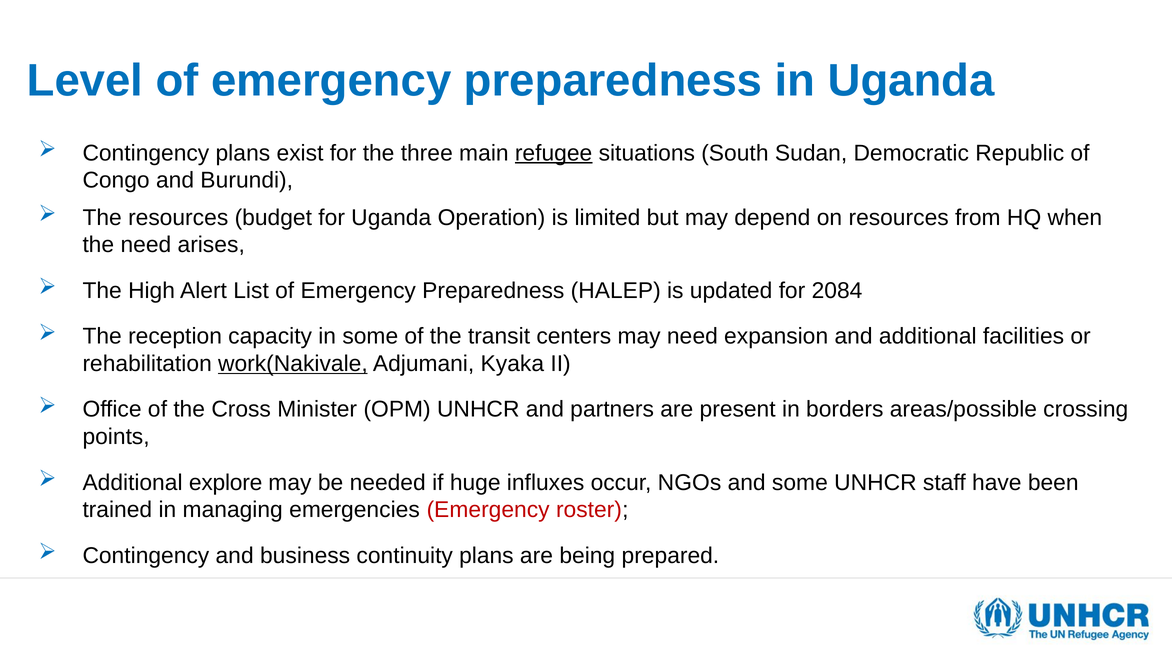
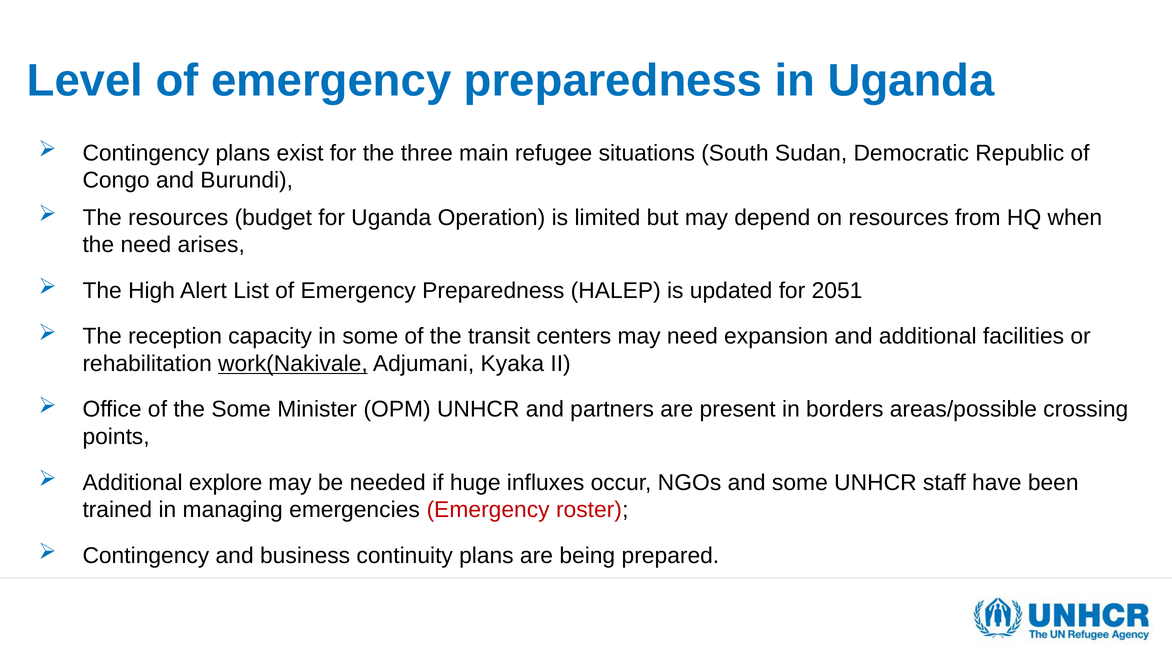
refugee underline: present -> none
2084: 2084 -> 2051
the Cross: Cross -> Some
